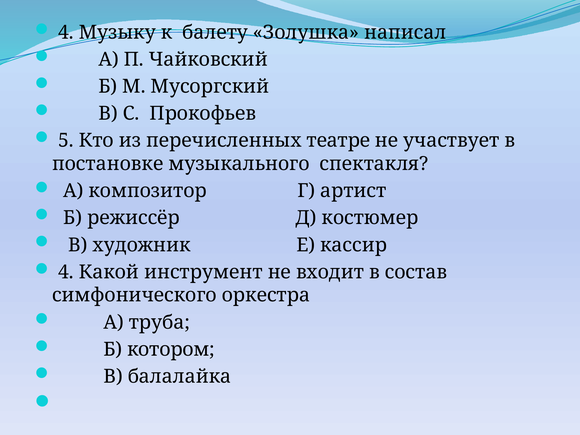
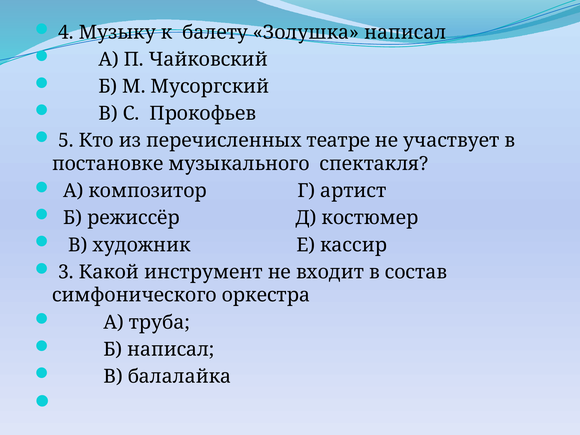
4 at (66, 272): 4 -> 3
Б котором: котором -> написал
